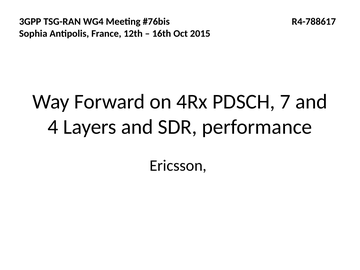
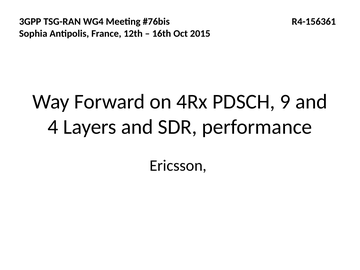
R4-788617: R4-788617 -> R4-156361
7: 7 -> 9
